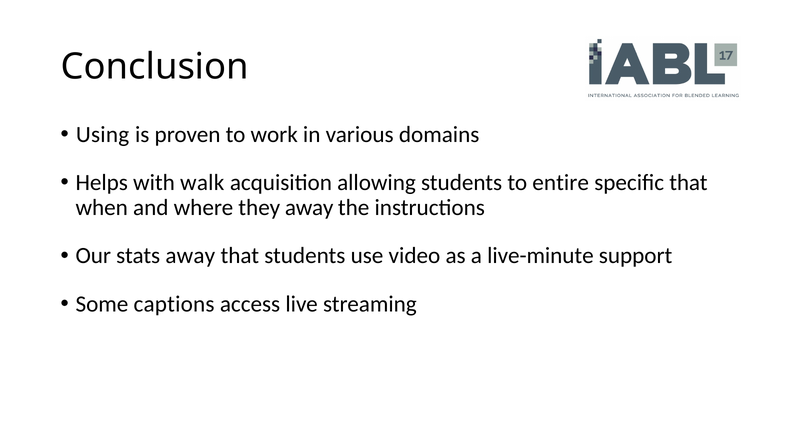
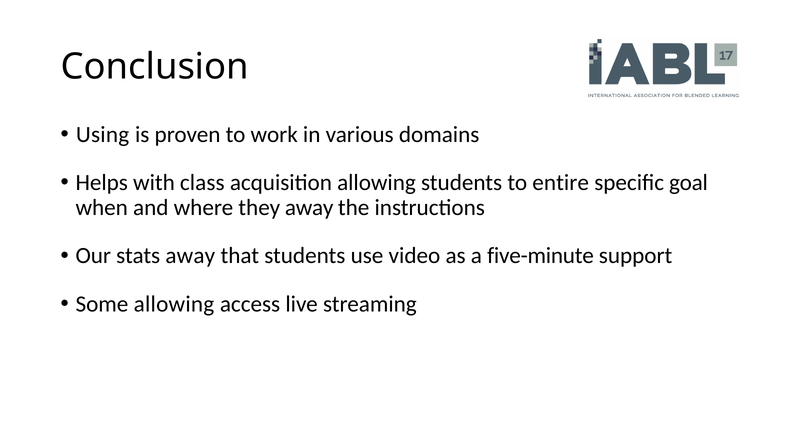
walk: walk -> class
specific that: that -> goal
live-minute: live-minute -> five-minute
Some captions: captions -> allowing
